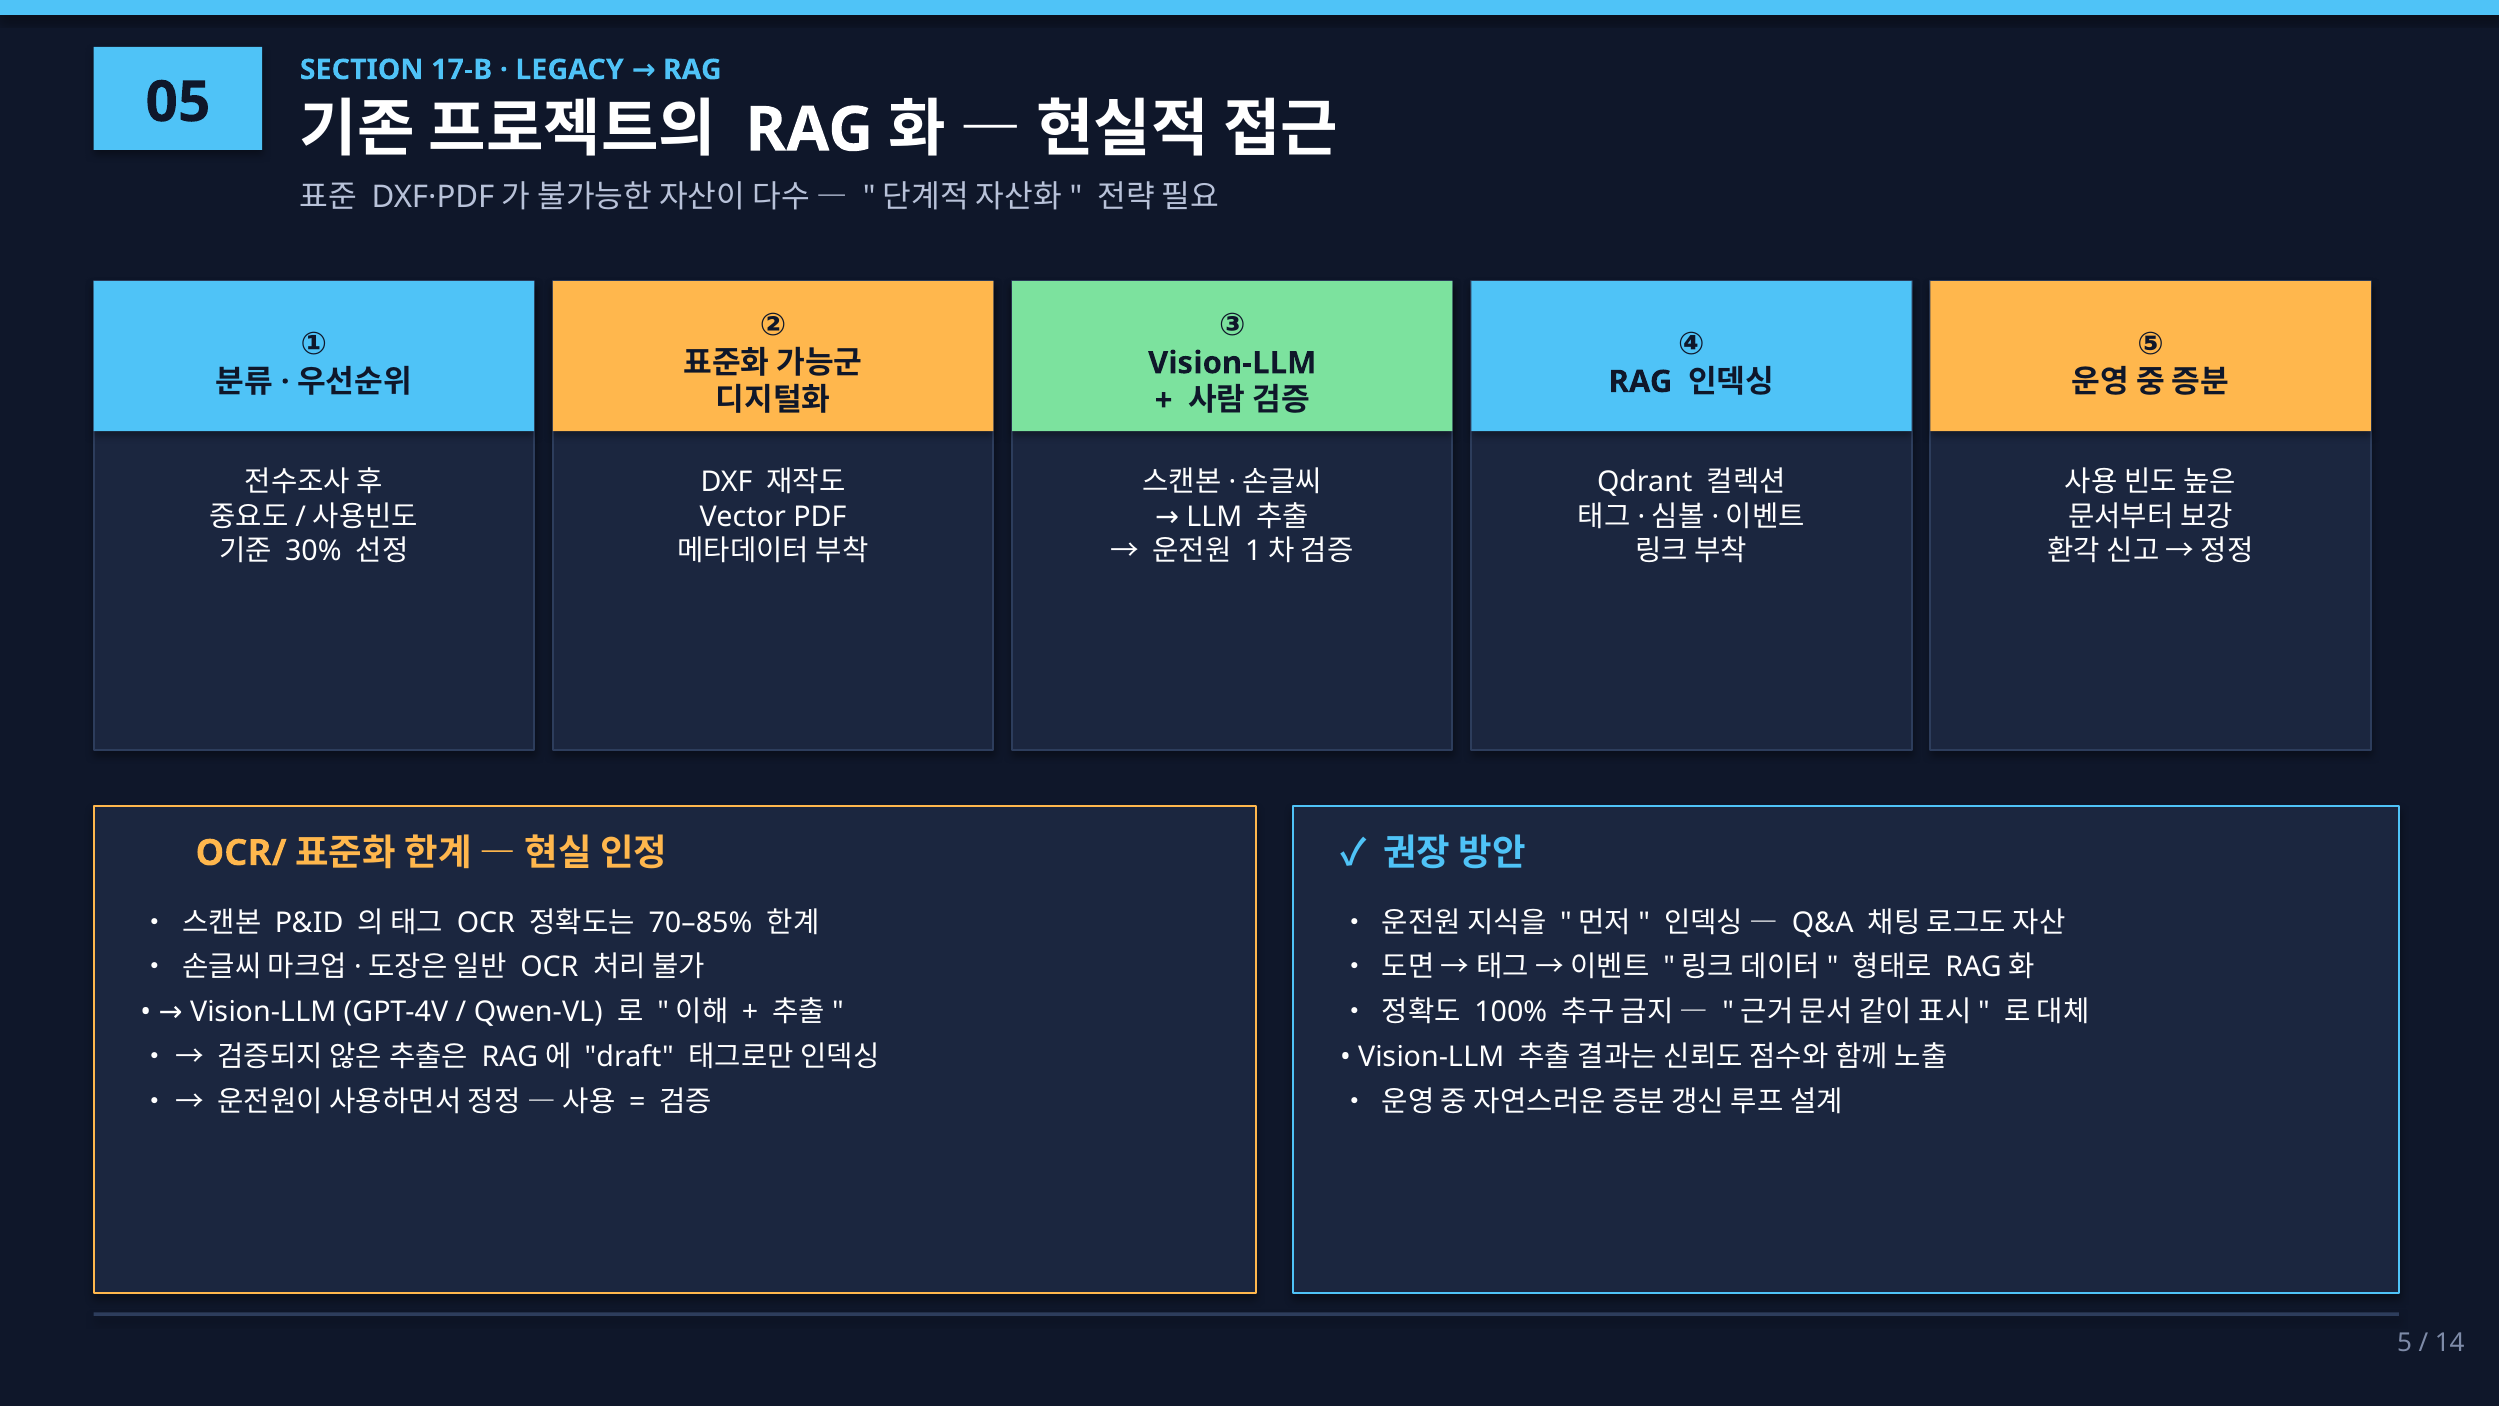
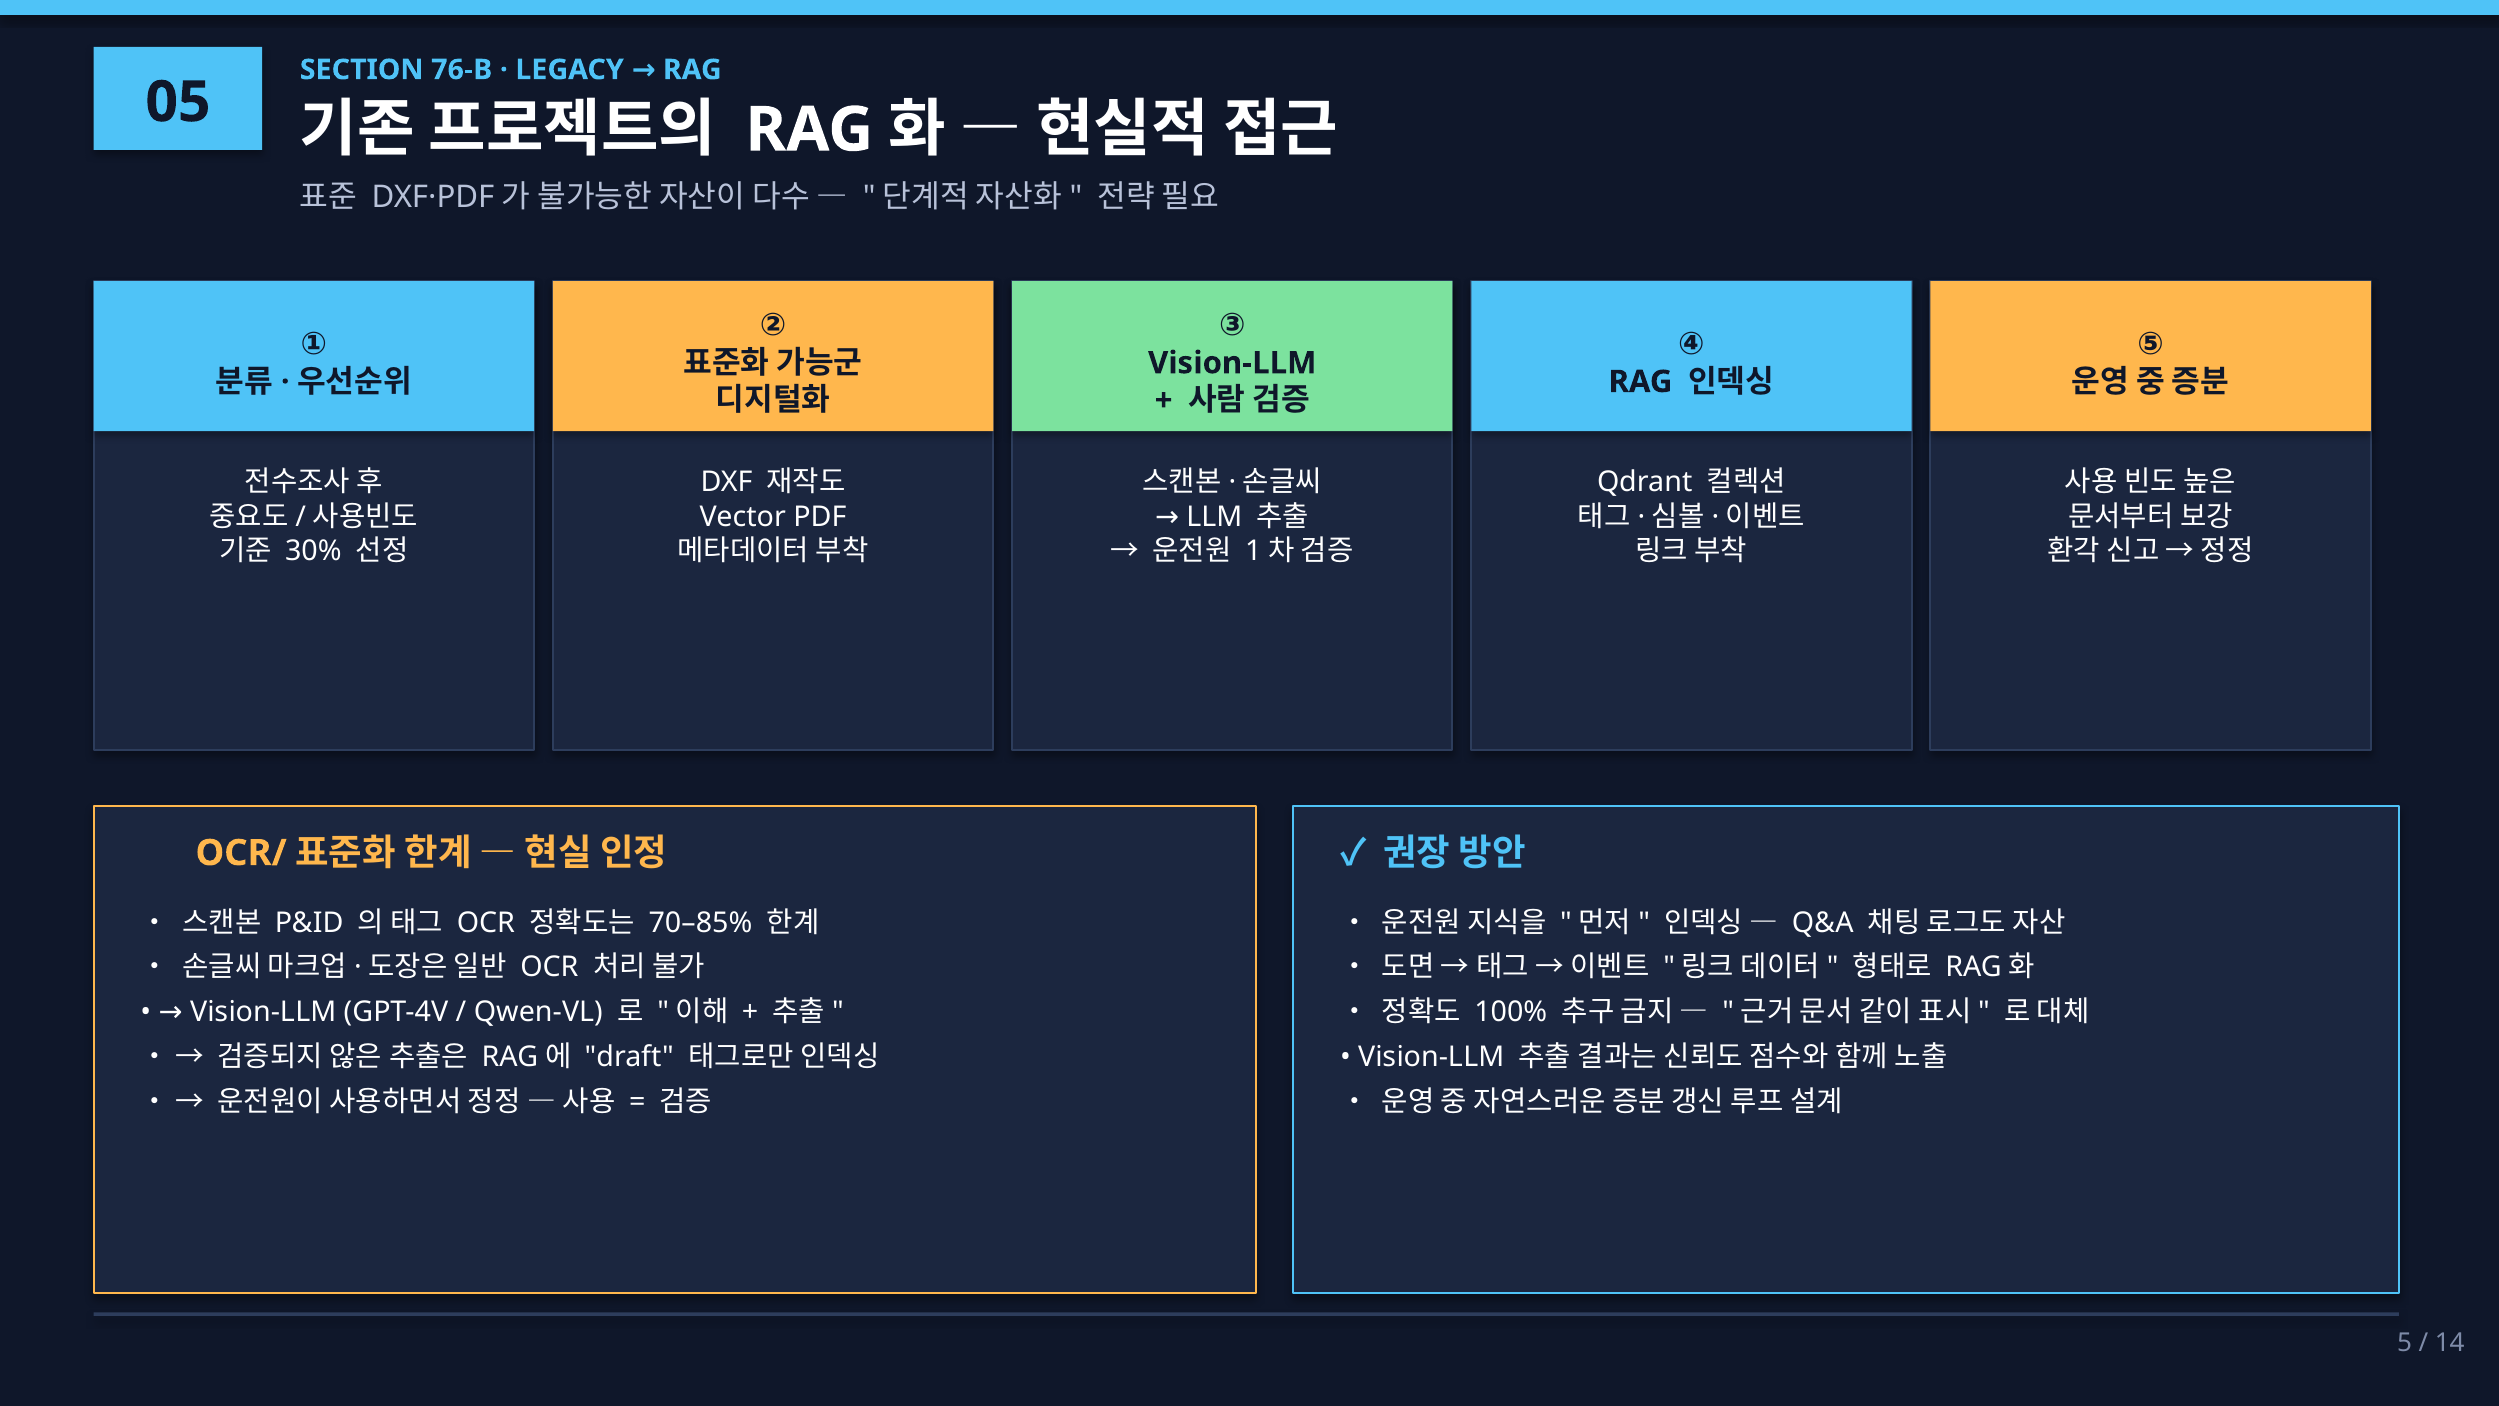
17-B: 17-B -> 76-B
